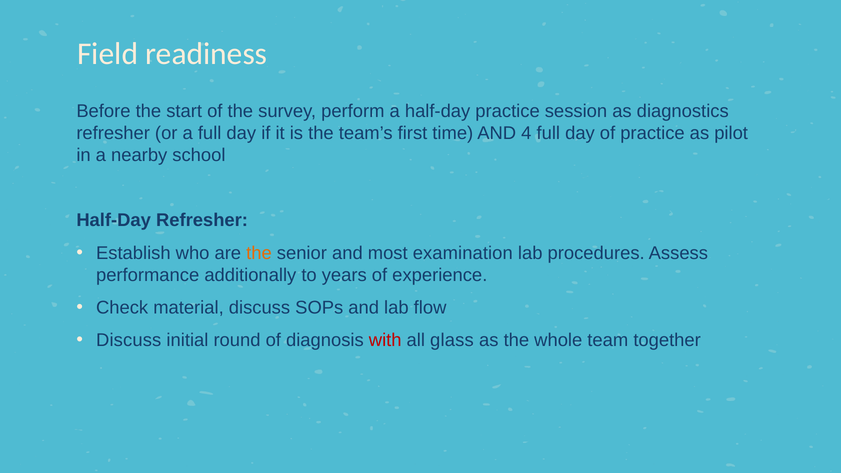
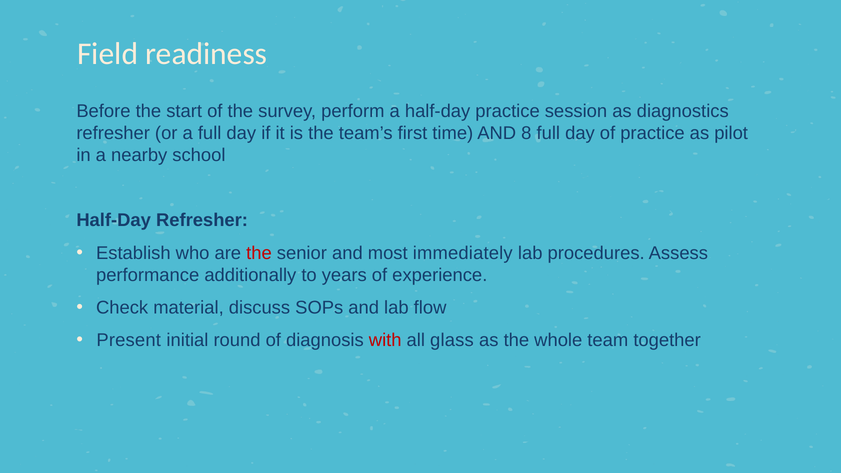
4: 4 -> 8
the at (259, 253) colour: orange -> red
examination: examination -> immediately
Discuss at (129, 340): Discuss -> Present
